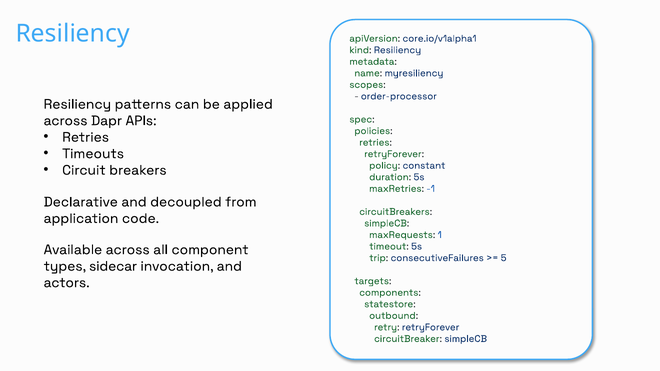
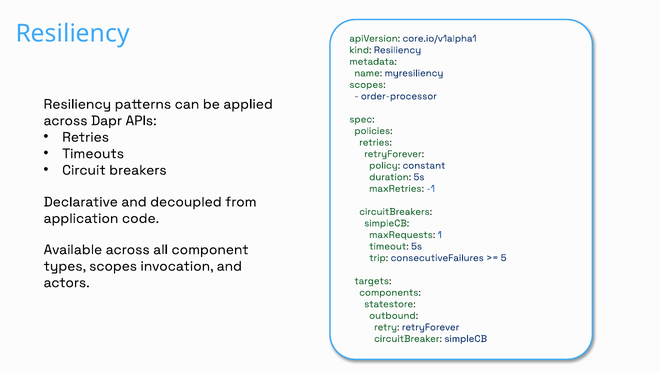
types sidecar: sidecar -> scopes
